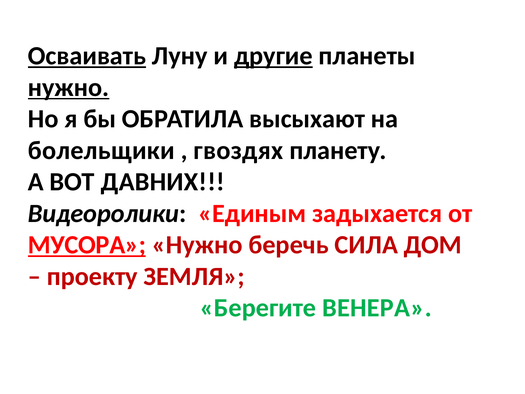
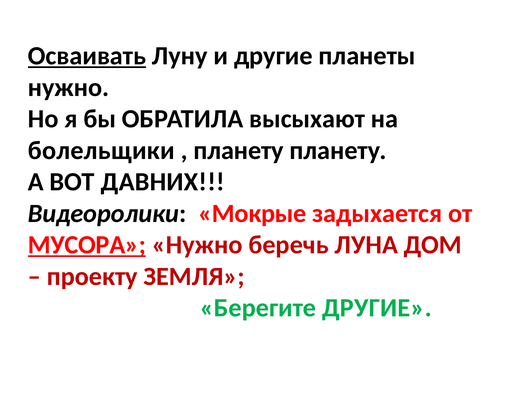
другие at (273, 56) underline: present -> none
нужно at (69, 87) underline: present -> none
гвоздях at (238, 150): гвоздях -> планету
Единым: Единым -> Мокрые
СИЛА: СИЛА -> ЛУНА
Берегите ВЕНЕРА: ВЕНЕРА -> ДРУГИЕ
